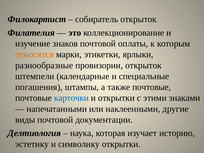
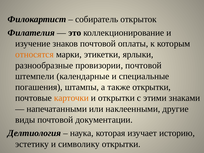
провизории открыток: открыток -> почтовой
также почтовые: почтовые -> открытки
карточки colour: blue -> orange
